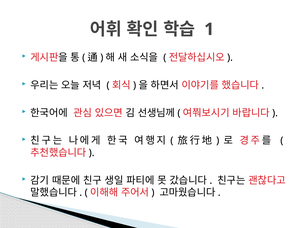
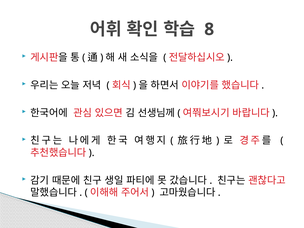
1: 1 -> 8
